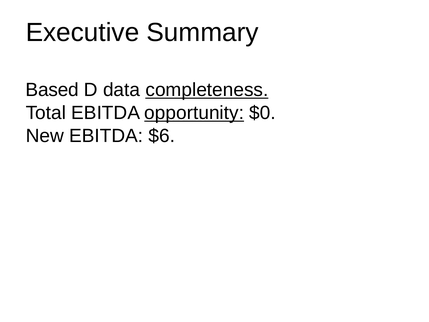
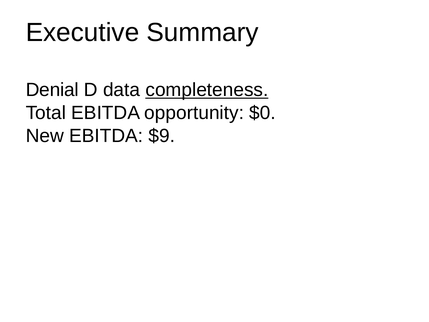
Based: Based -> Denial
opportunity underline: present -> none
$6: $6 -> $9
